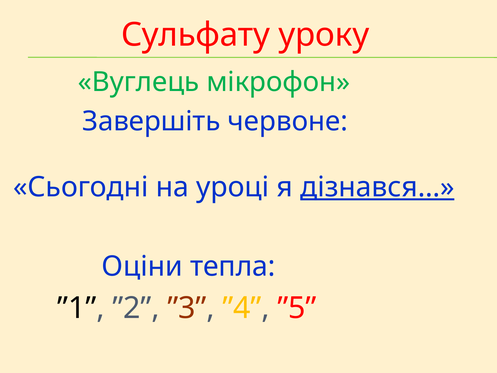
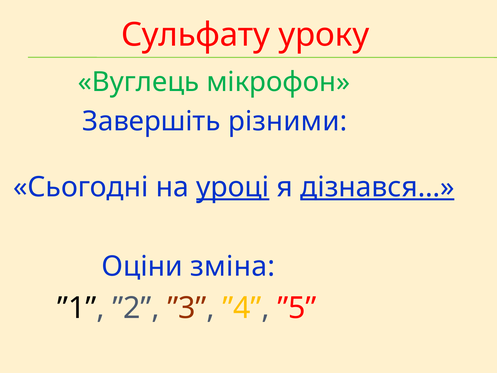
червоне: червоне -> різними
уроці underline: none -> present
тепла: тепла -> зміна
